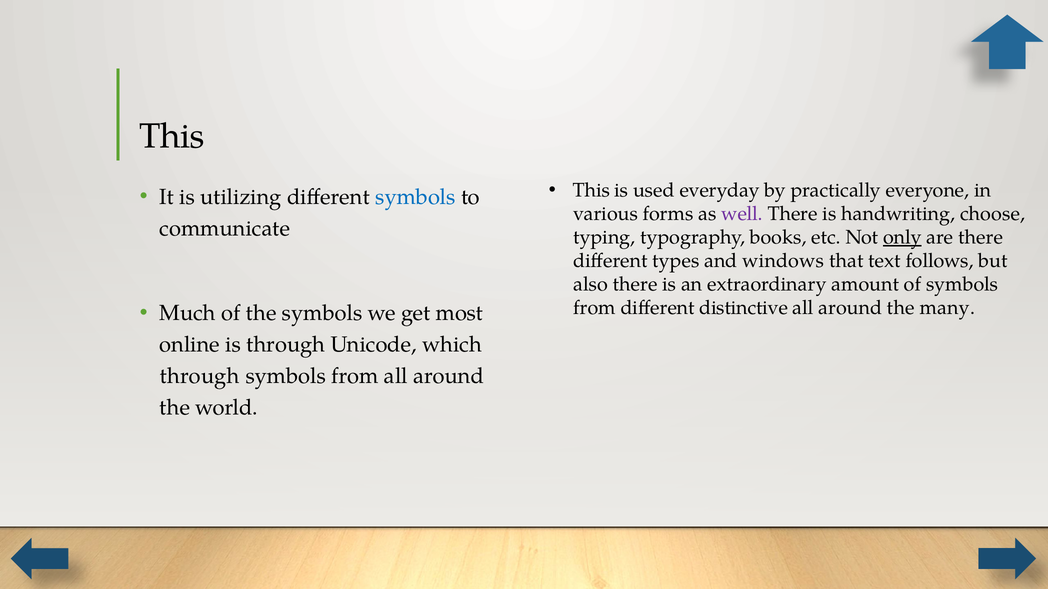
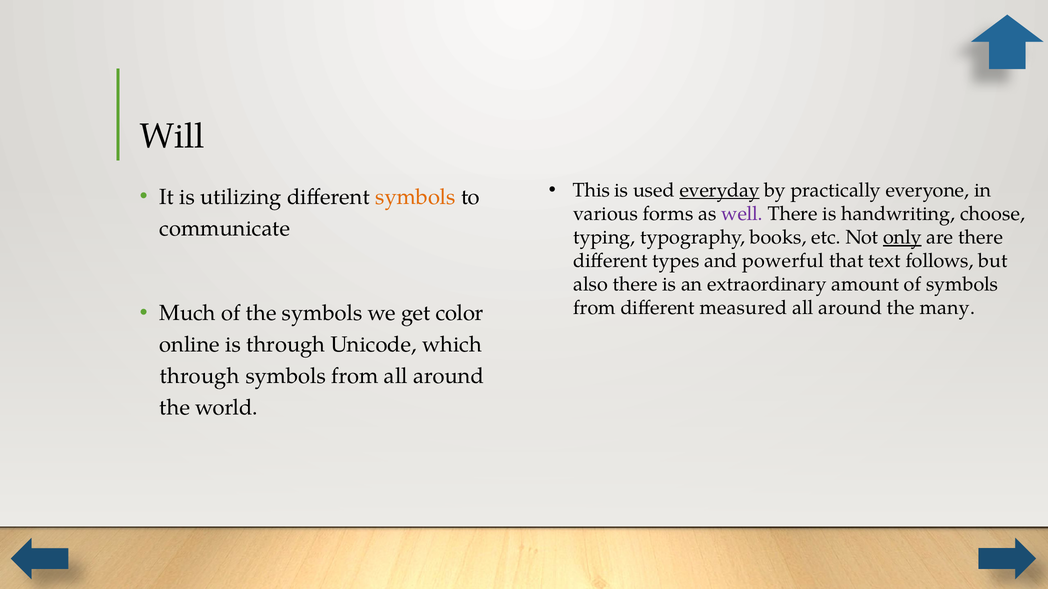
This at (172, 136): This -> Will
everyday underline: none -> present
symbols at (415, 197) colour: blue -> orange
windows: windows -> powerful
most: most -> color
distinctive: distinctive -> measured
